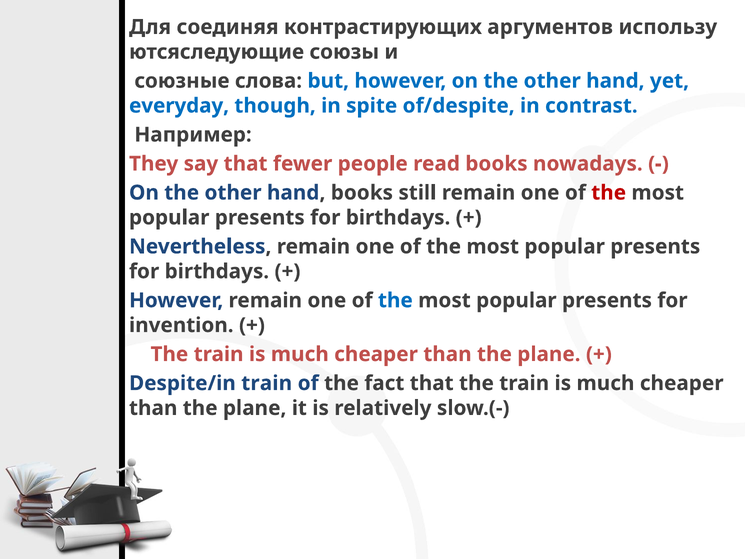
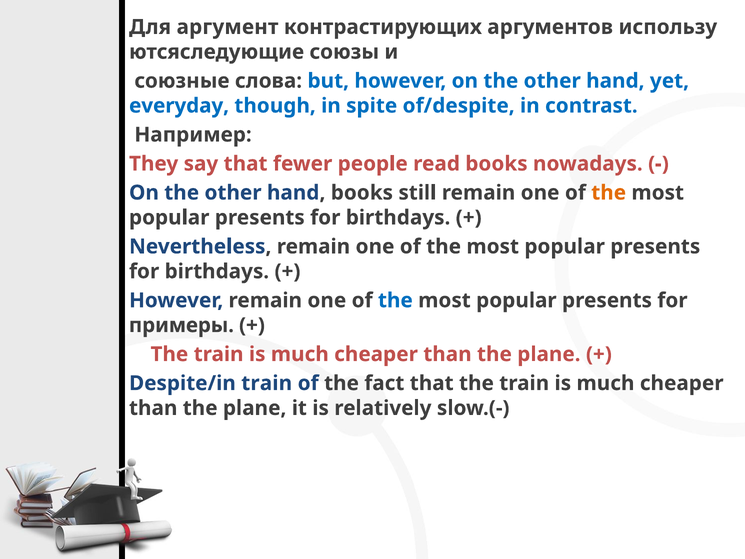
соединяя: соединяя -> аргумент
the at (609, 193) colour: red -> orange
invention: invention -> примеры
